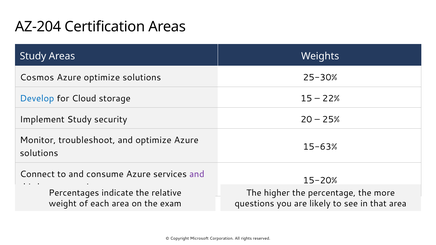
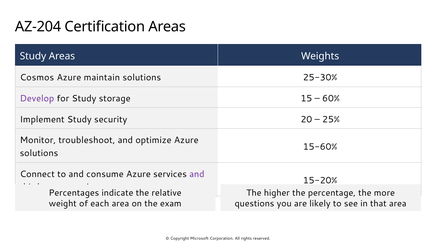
Azure optimize: optimize -> maintain
Develop colour: blue -> purple
for Cloud: Cloud -> Study
22%: 22% -> 60%
15-63%: 15-63% -> 15-60%
